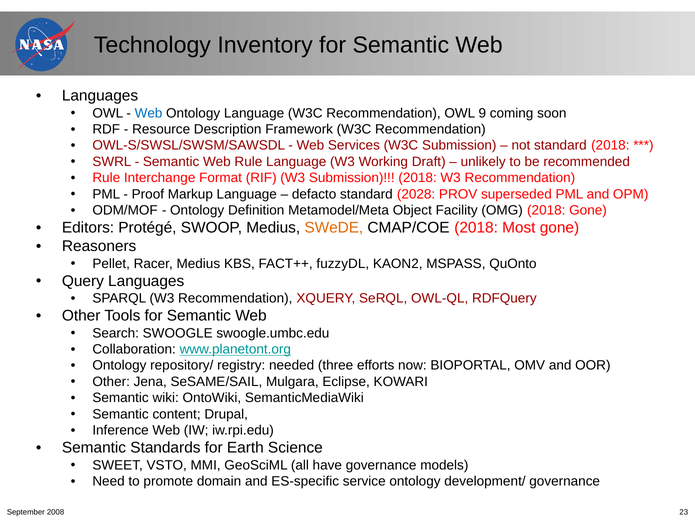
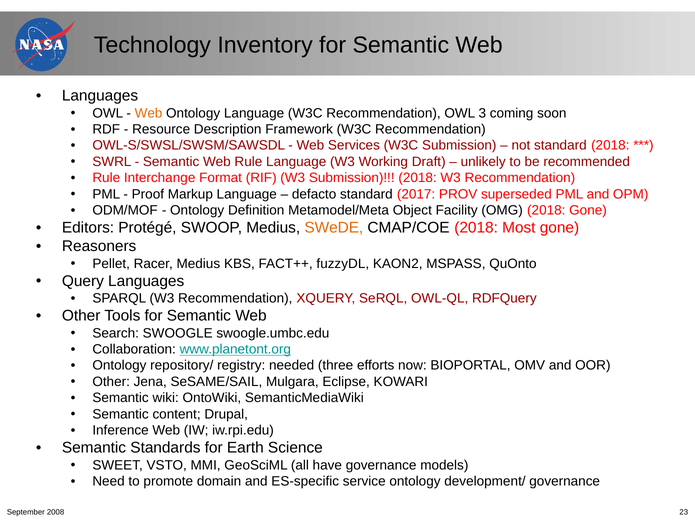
Web at (149, 113) colour: blue -> orange
9: 9 -> 3
2028: 2028 -> 2017
